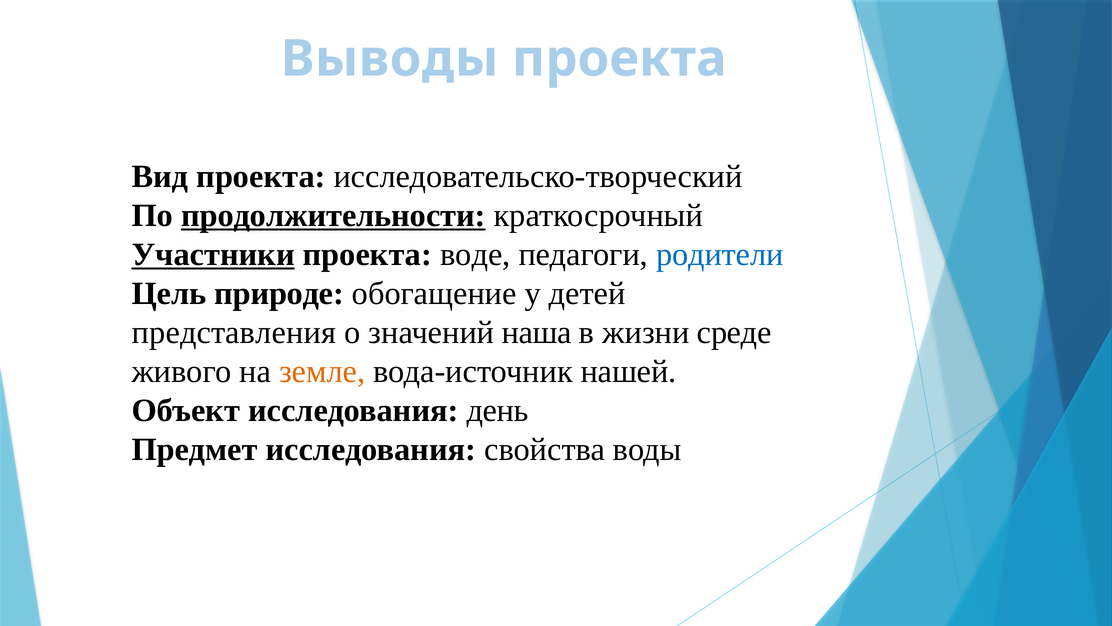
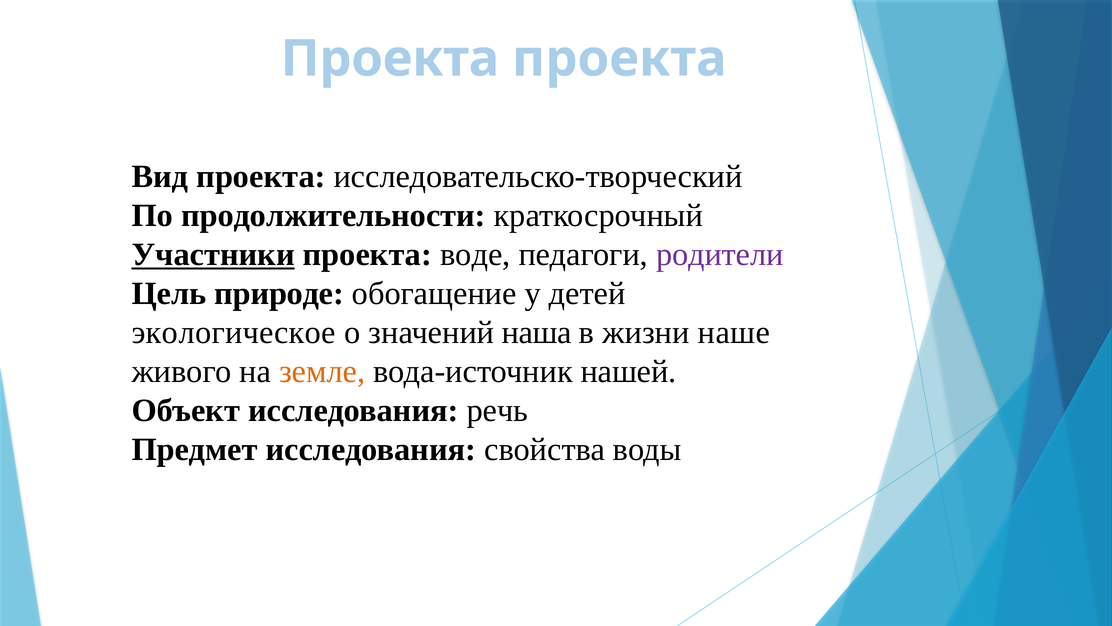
Выводы at (389, 59): Выводы -> Проекта
продолжительности underline: present -> none
родители colour: blue -> purple
представления: представления -> экологическое
среде: среде -> наше
день: день -> речь
